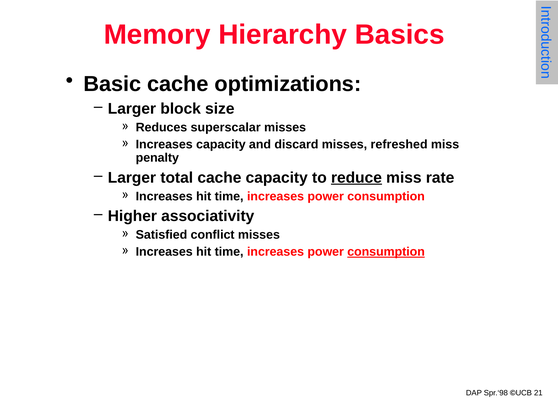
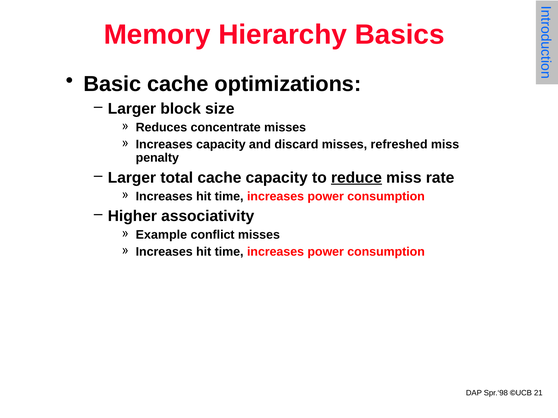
superscalar: superscalar -> concentrate
Satisfied: Satisfied -> Example
consumption at (386, 252) underline: present -> none
